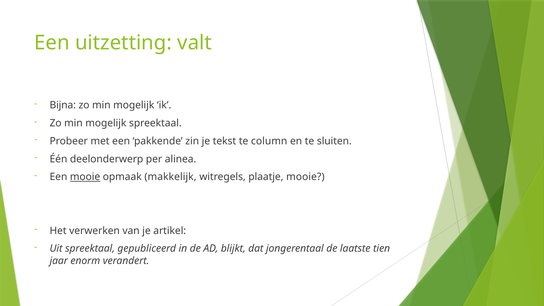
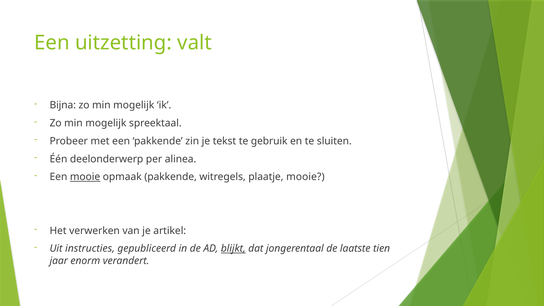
column: column -> gebruik
opmaak makkelijk: makkelijk -> pakkende
Uit spreektaal: spreektaal -> instructies
blijkt underline: none -> present
